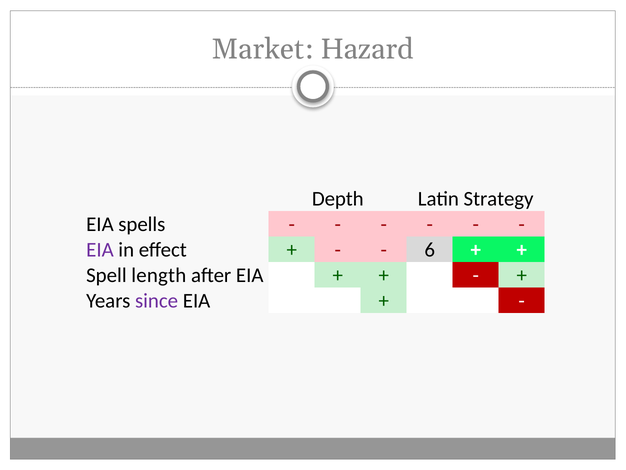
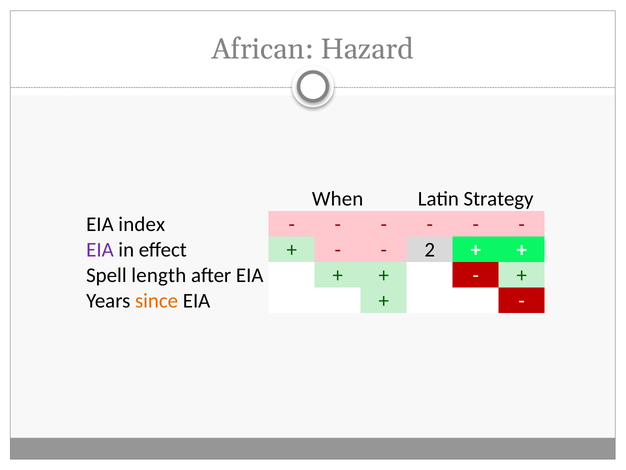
Market: Market -> African
Depth: Depth -> When
spells: spells -> index
6: 6 -> 2
since colour: purple -> orange
